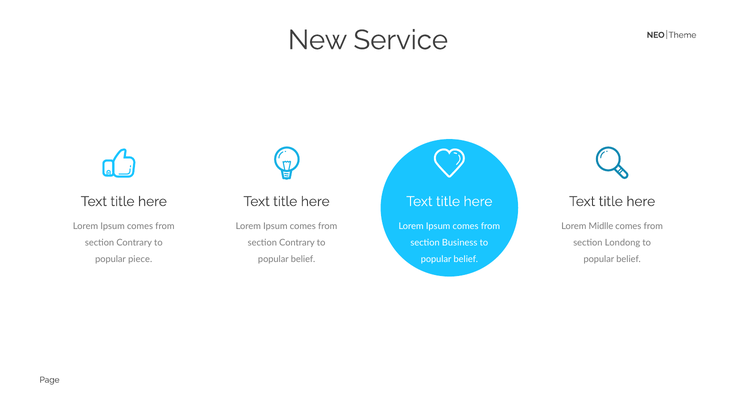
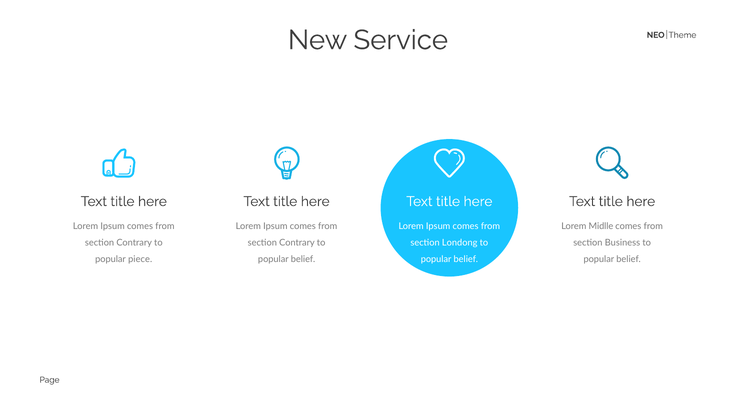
Business: Business -> Londong
Londong: Londong -> Business
